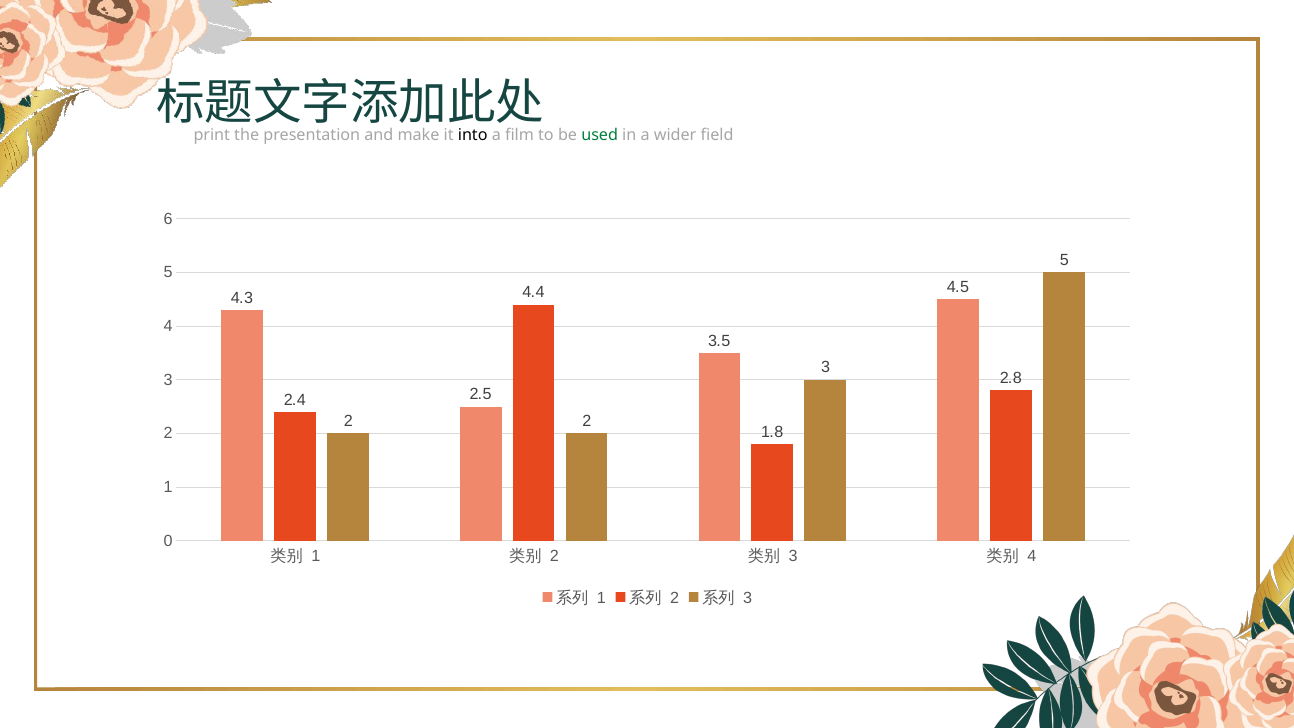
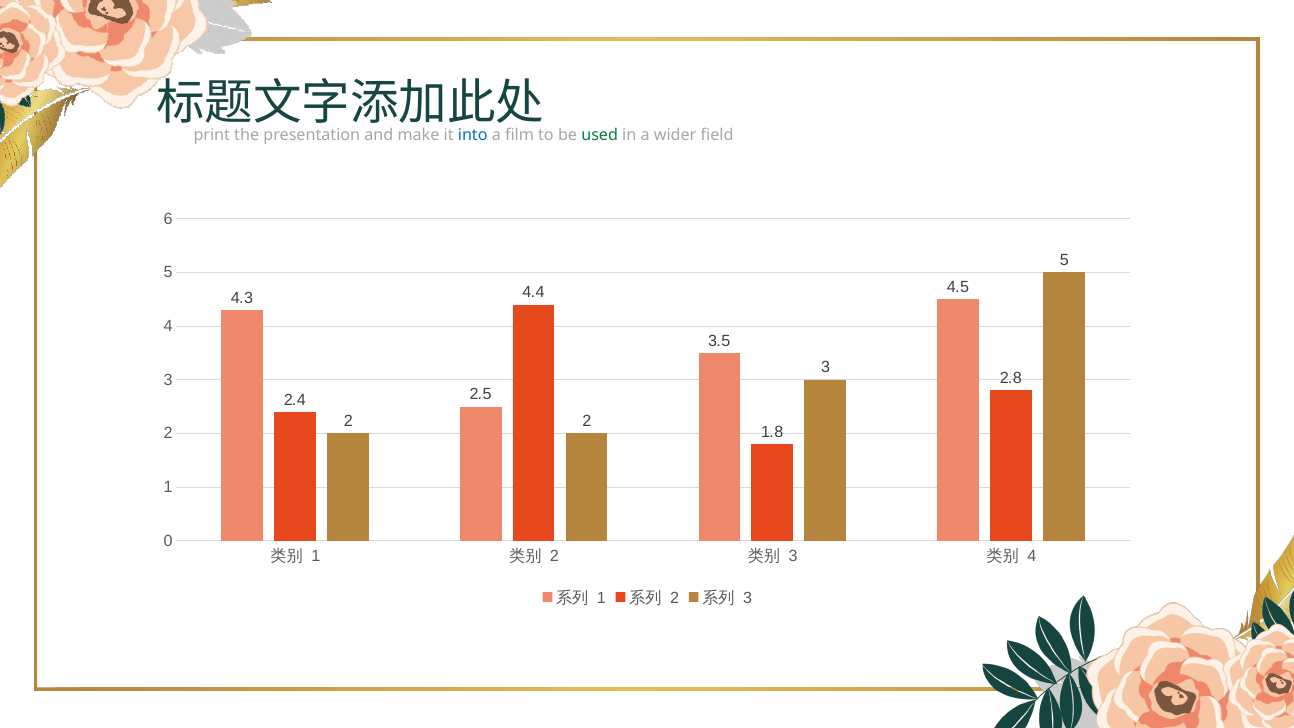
into colour: black -> blue
